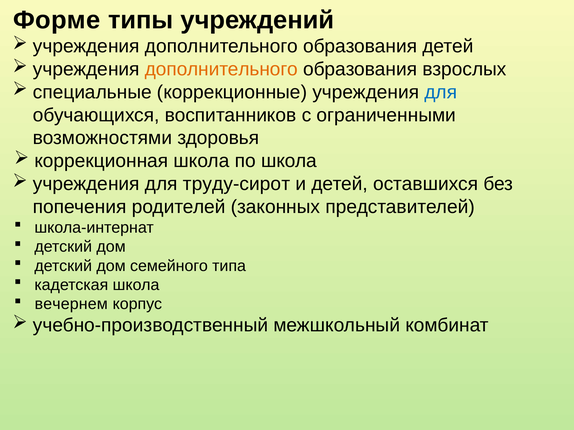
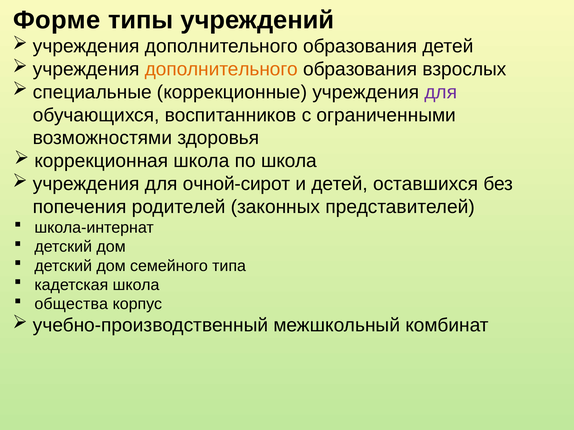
для at (441, 92) colour: blue -> purple
труду-сирот: труду-сирот -> очной-сирот
вечернем: вечернем -> общества
